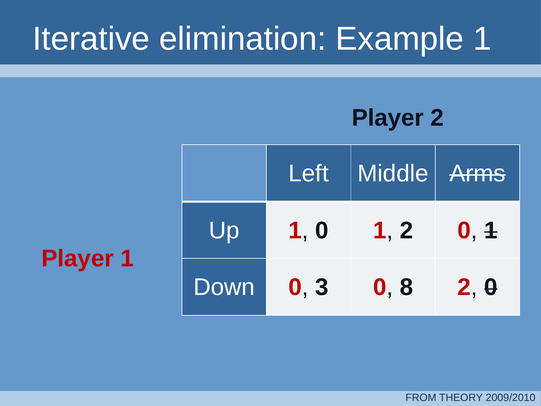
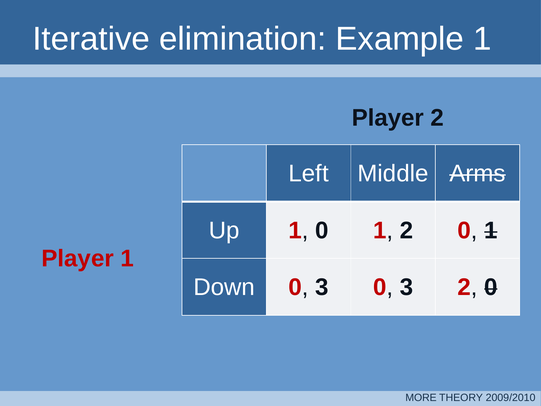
3 0 8: 8 -> 3
FROM: FROM -> MORE
